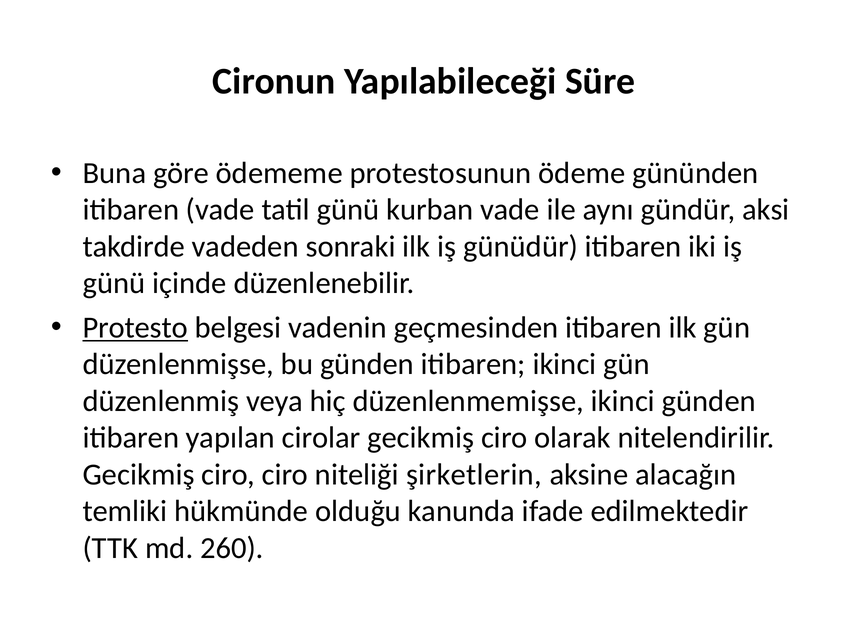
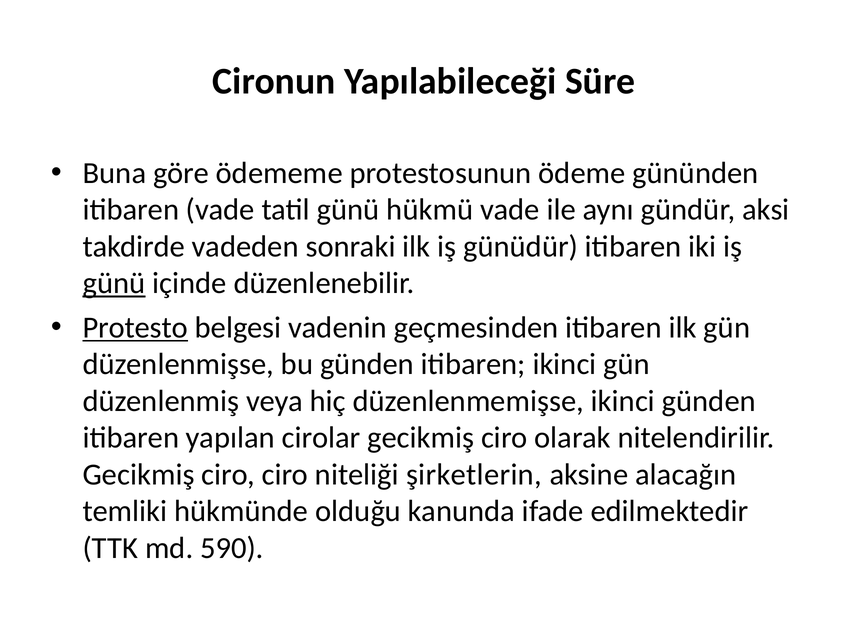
kurban: kurban -> hükmü
günü at (114, 283) underline: none -> present
260: 260 -> 590
